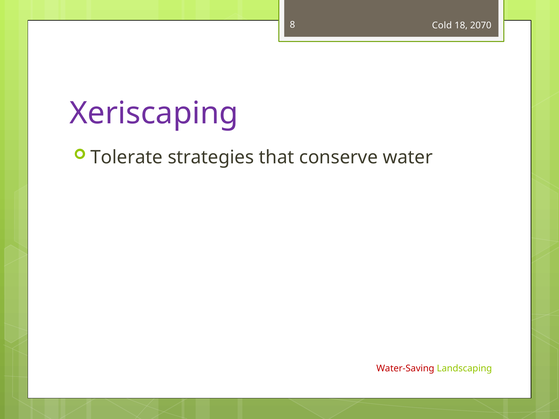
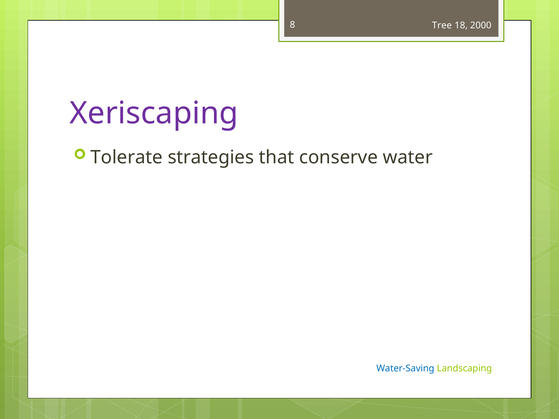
Cold: Cold -> Tree
2070: 2070 -> 2000
Water-Saving colour: red -> blue
